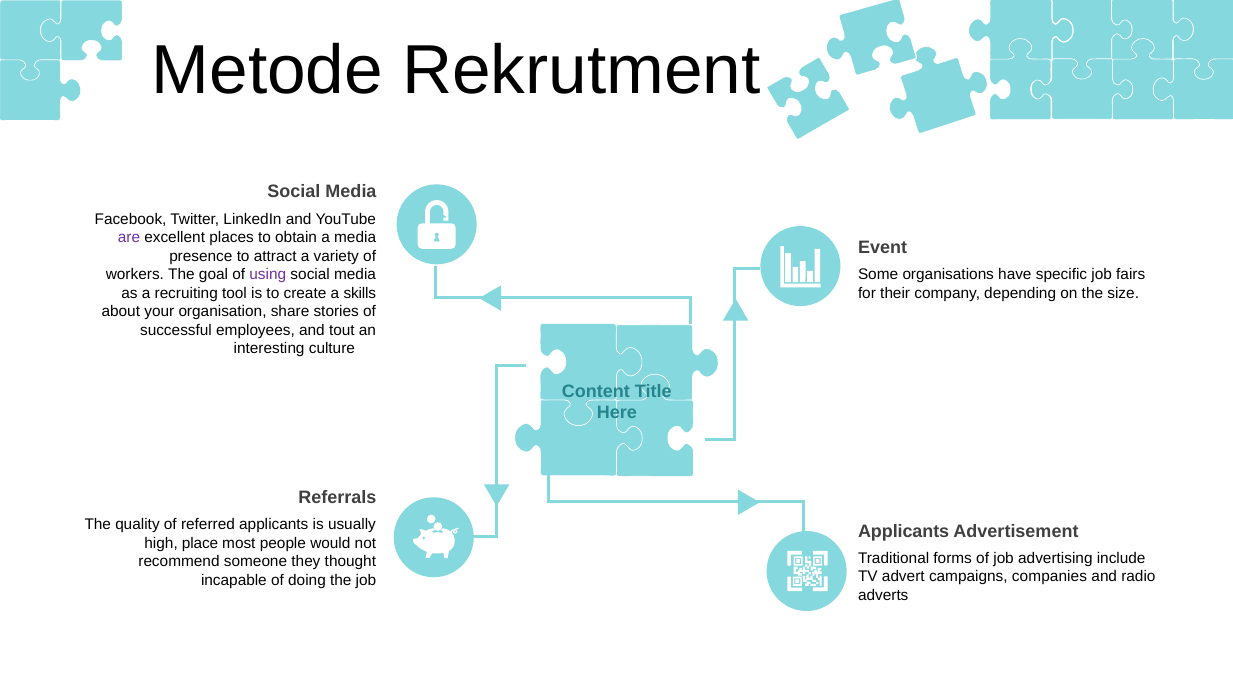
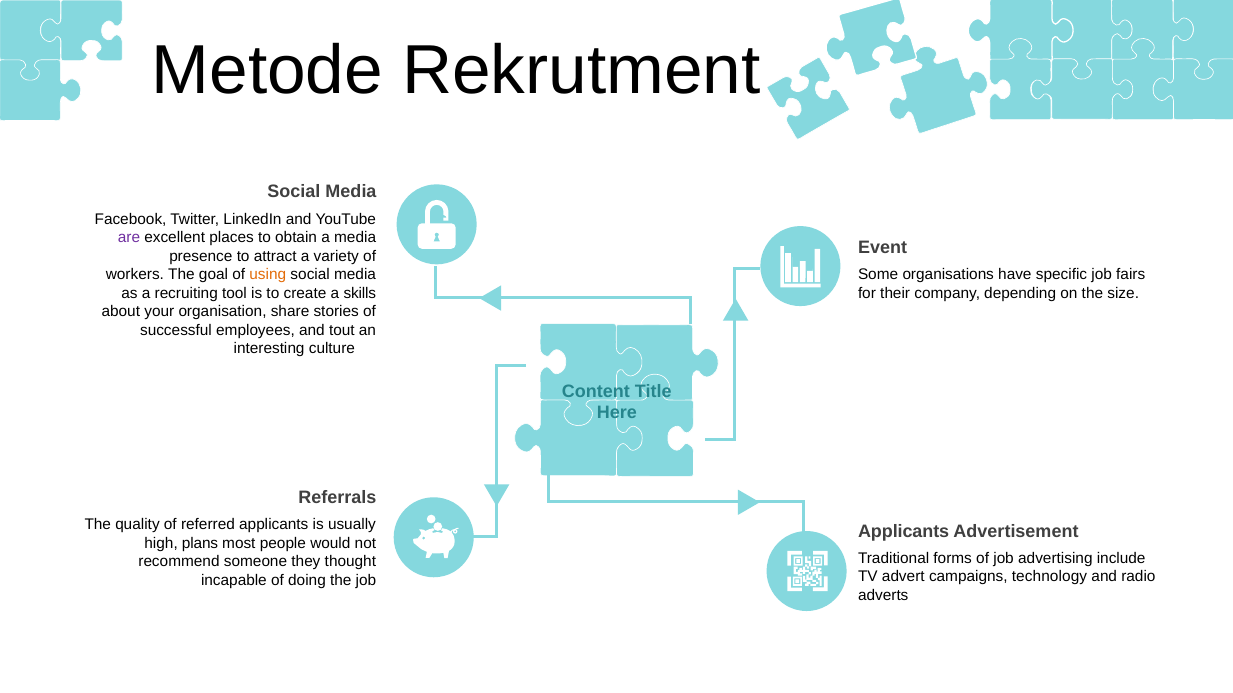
using colour: purple -> orange
place: place -> plans
companies: companies -> technology
